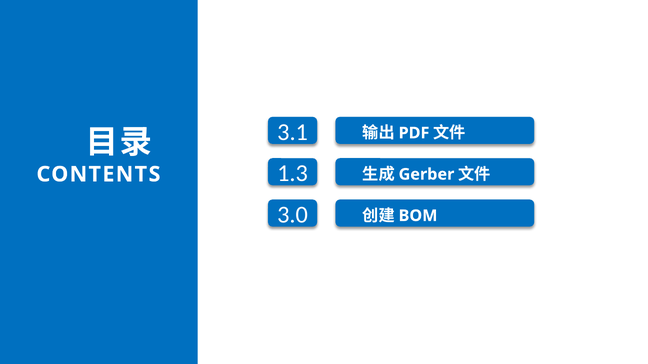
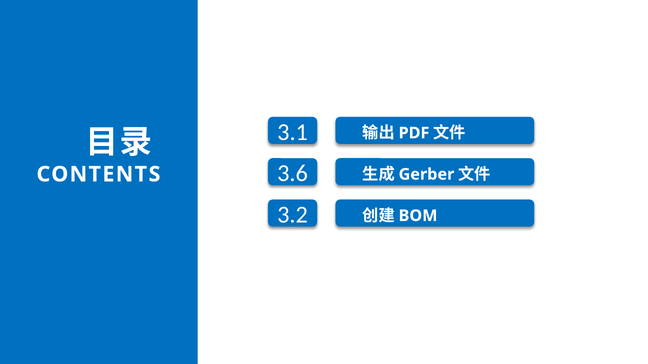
1.3: 1.3 -> 3.6
3.0: 3.0 -> 3.2
